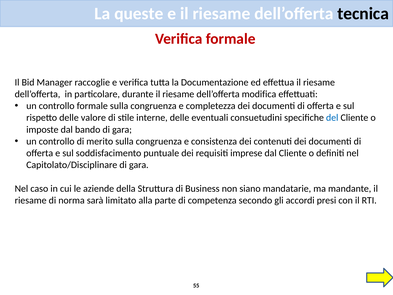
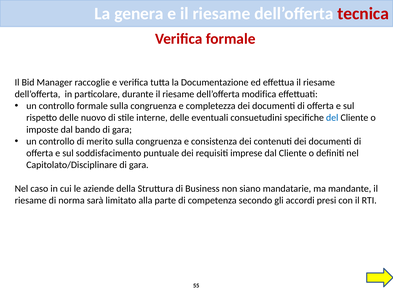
queste: queste -> genera
tecnica colour: black -> red
valore: valore -> nuovo
